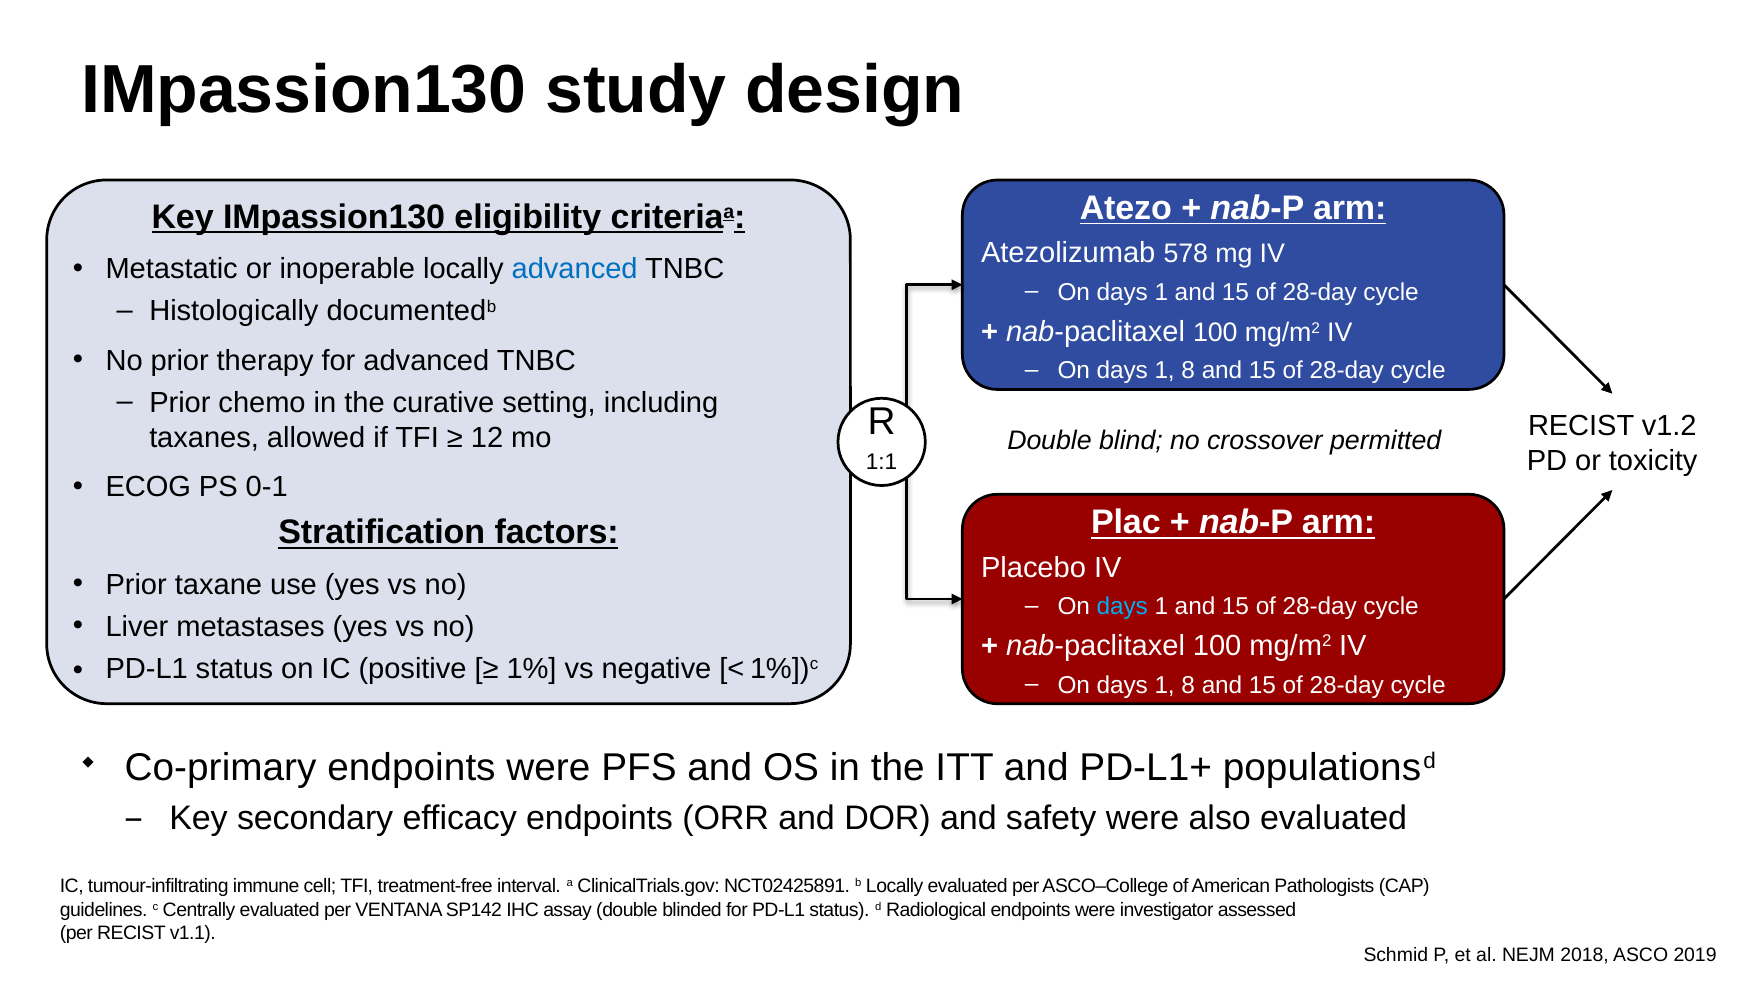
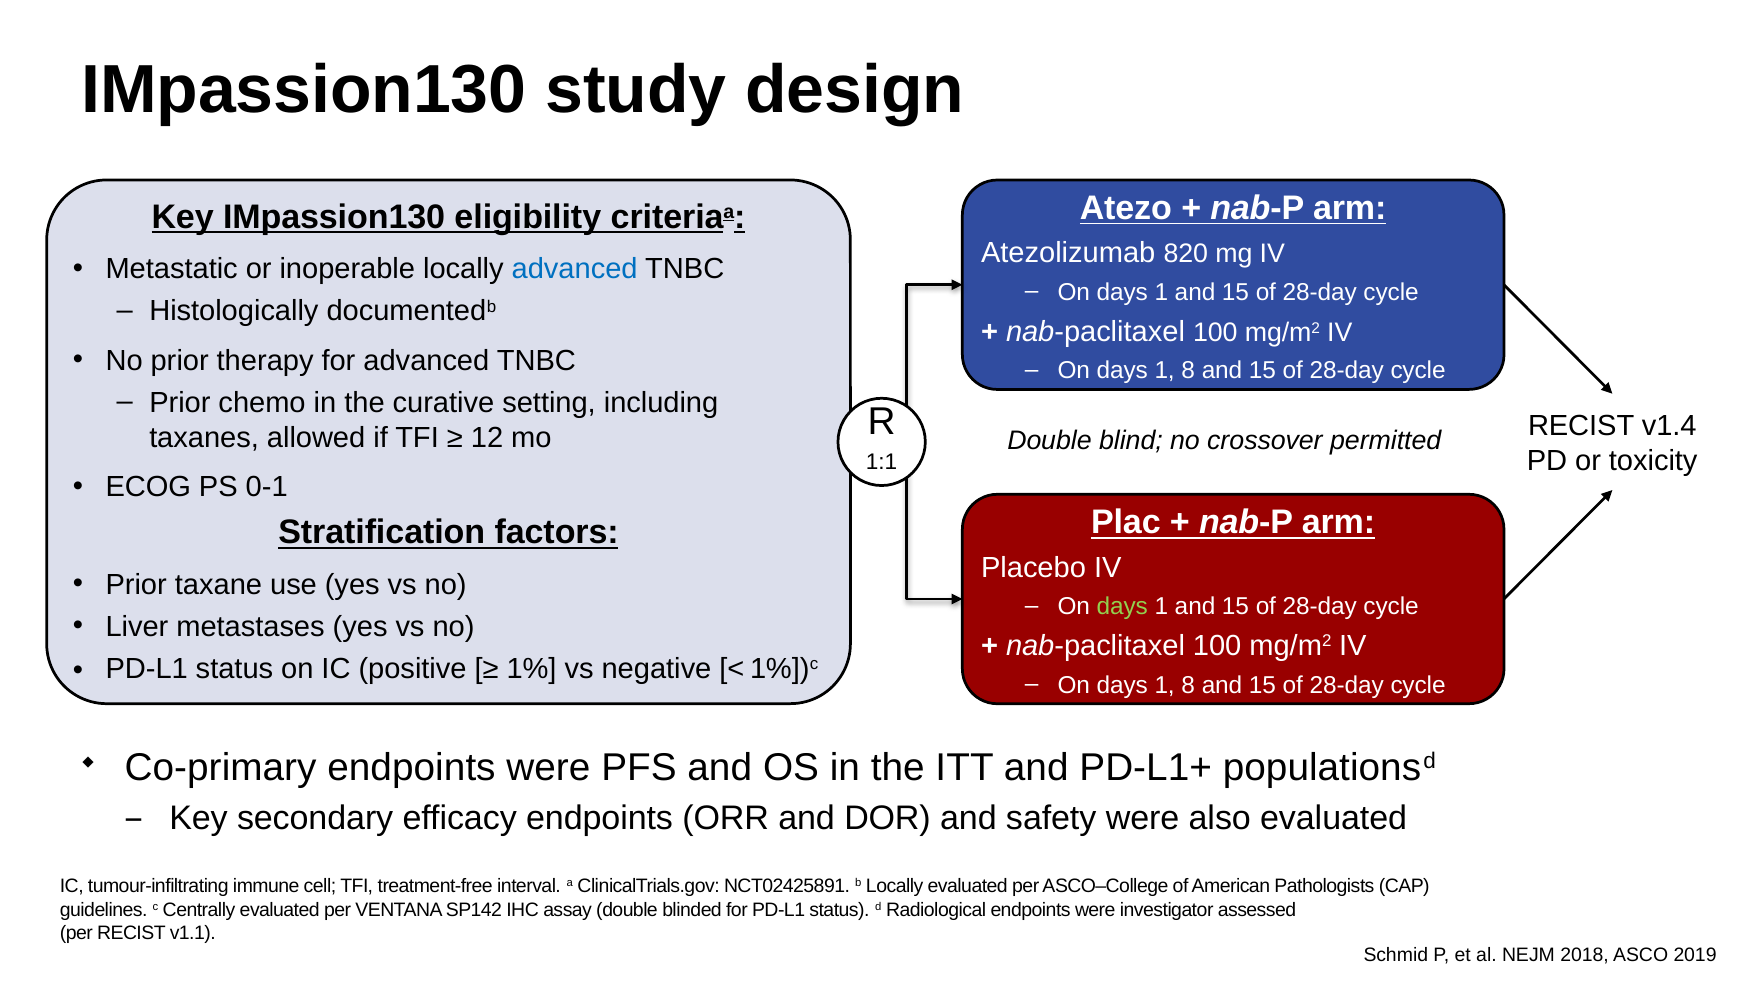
578: 578 -> 820
v1.2: v1.2 -> v1.4
days at (1122, 607) colour: light blue -> light green
